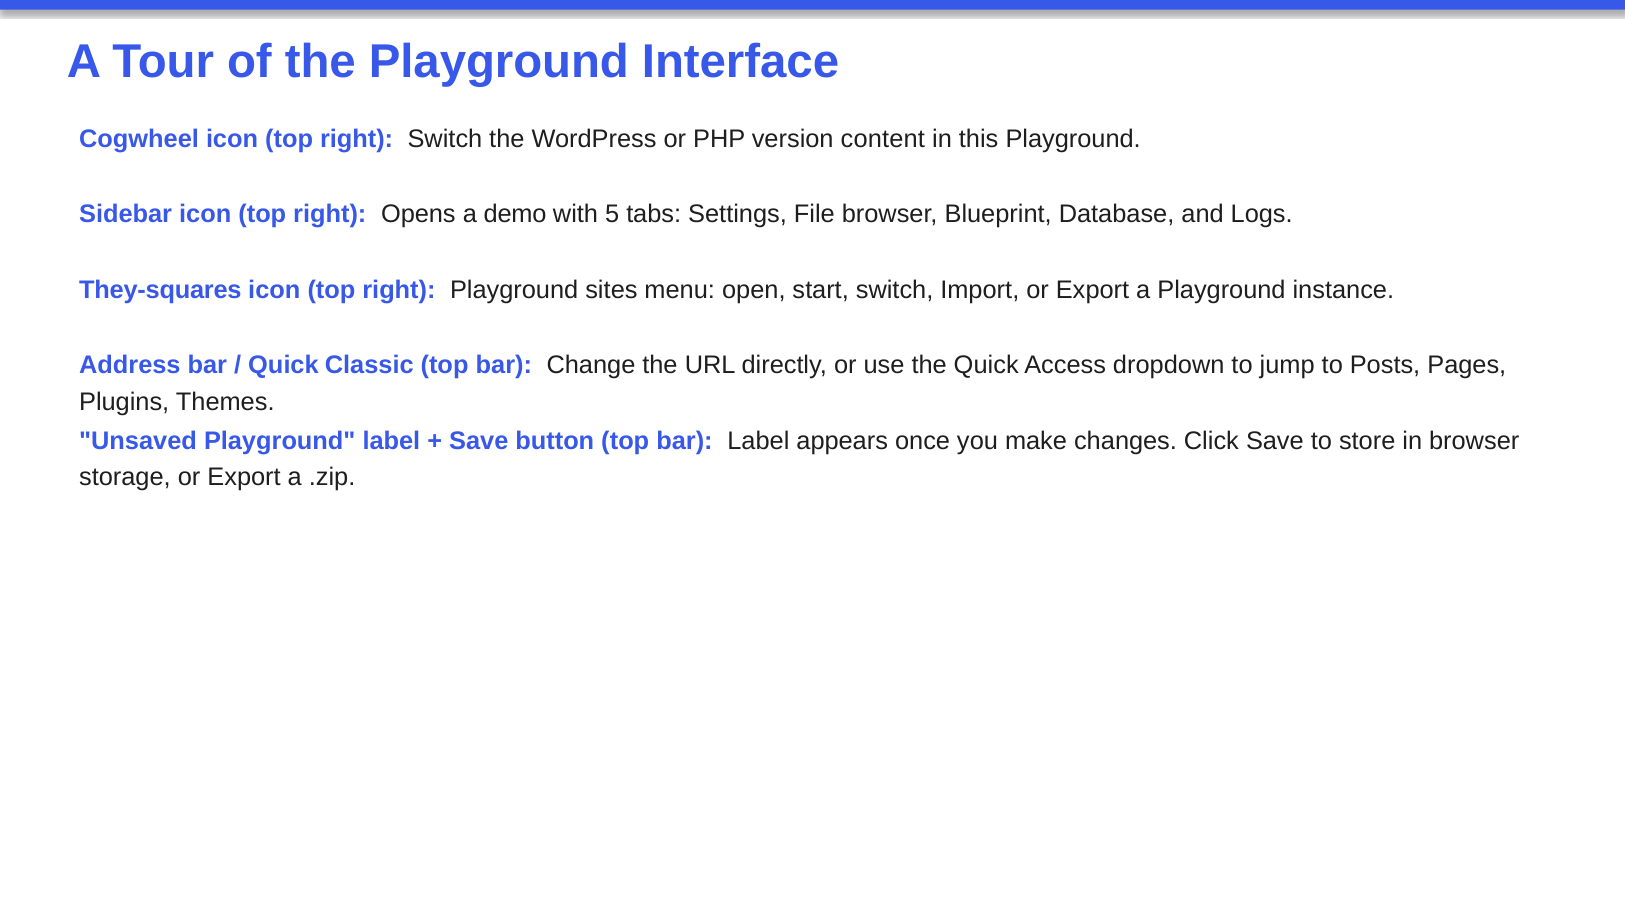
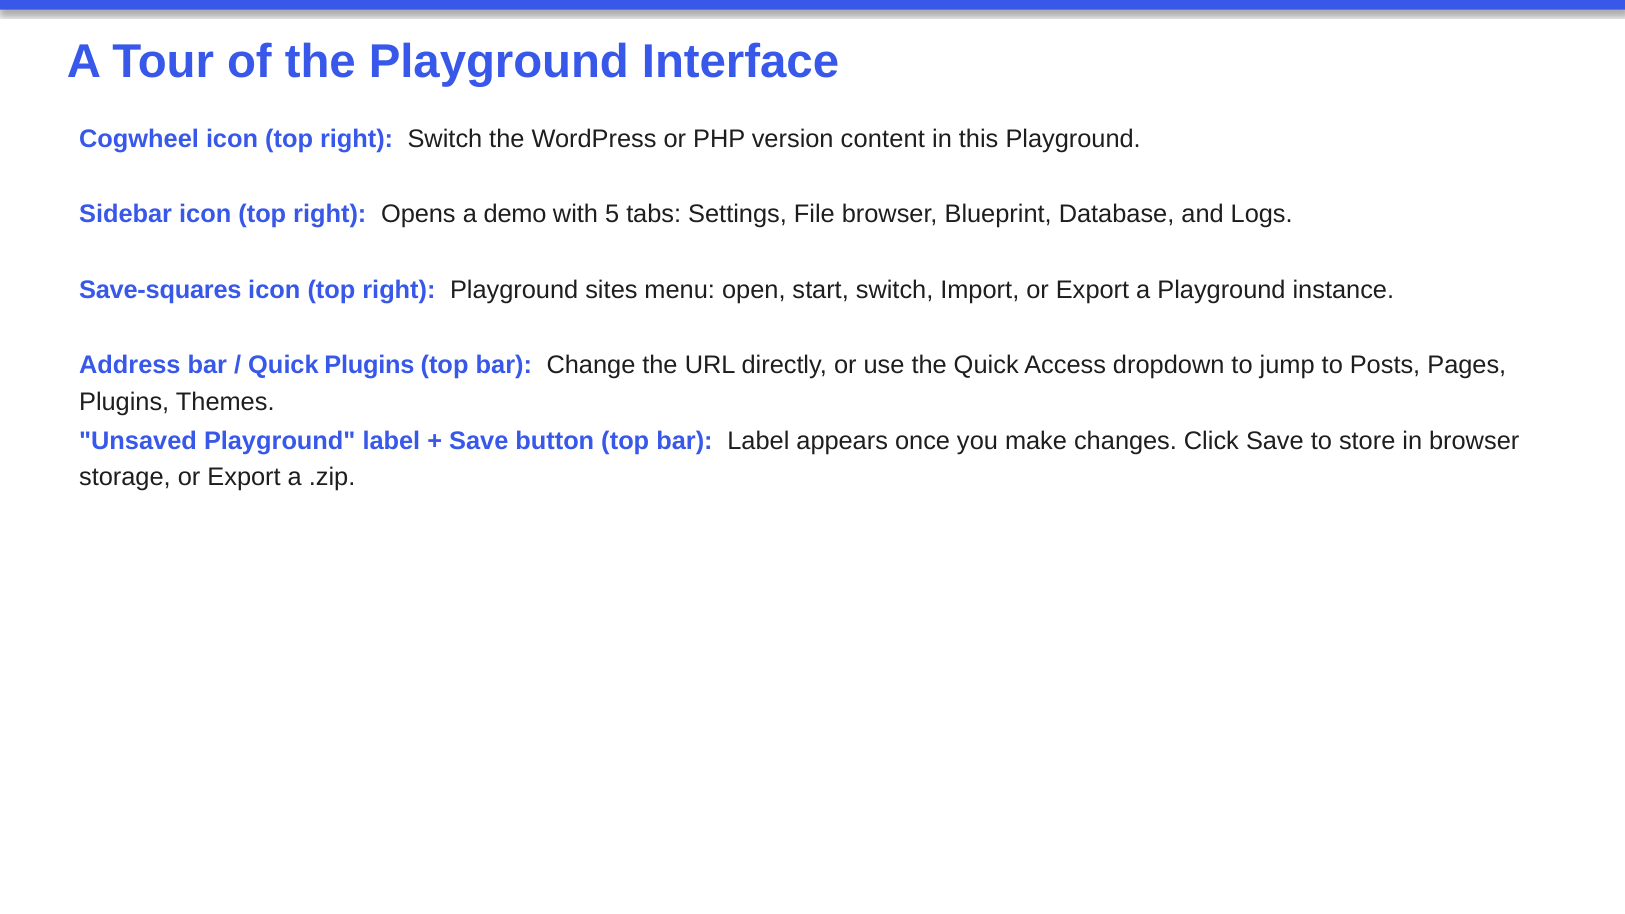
They-squares: They-squares -> Save-squares
Quick Classic: Classic -> Plugins
